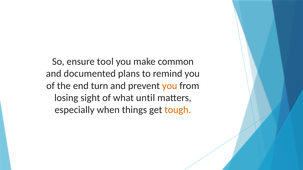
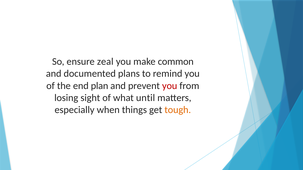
tool: tool -> zeal
turn: turn -> plan
you at (170, 86) colour: orange -> red
